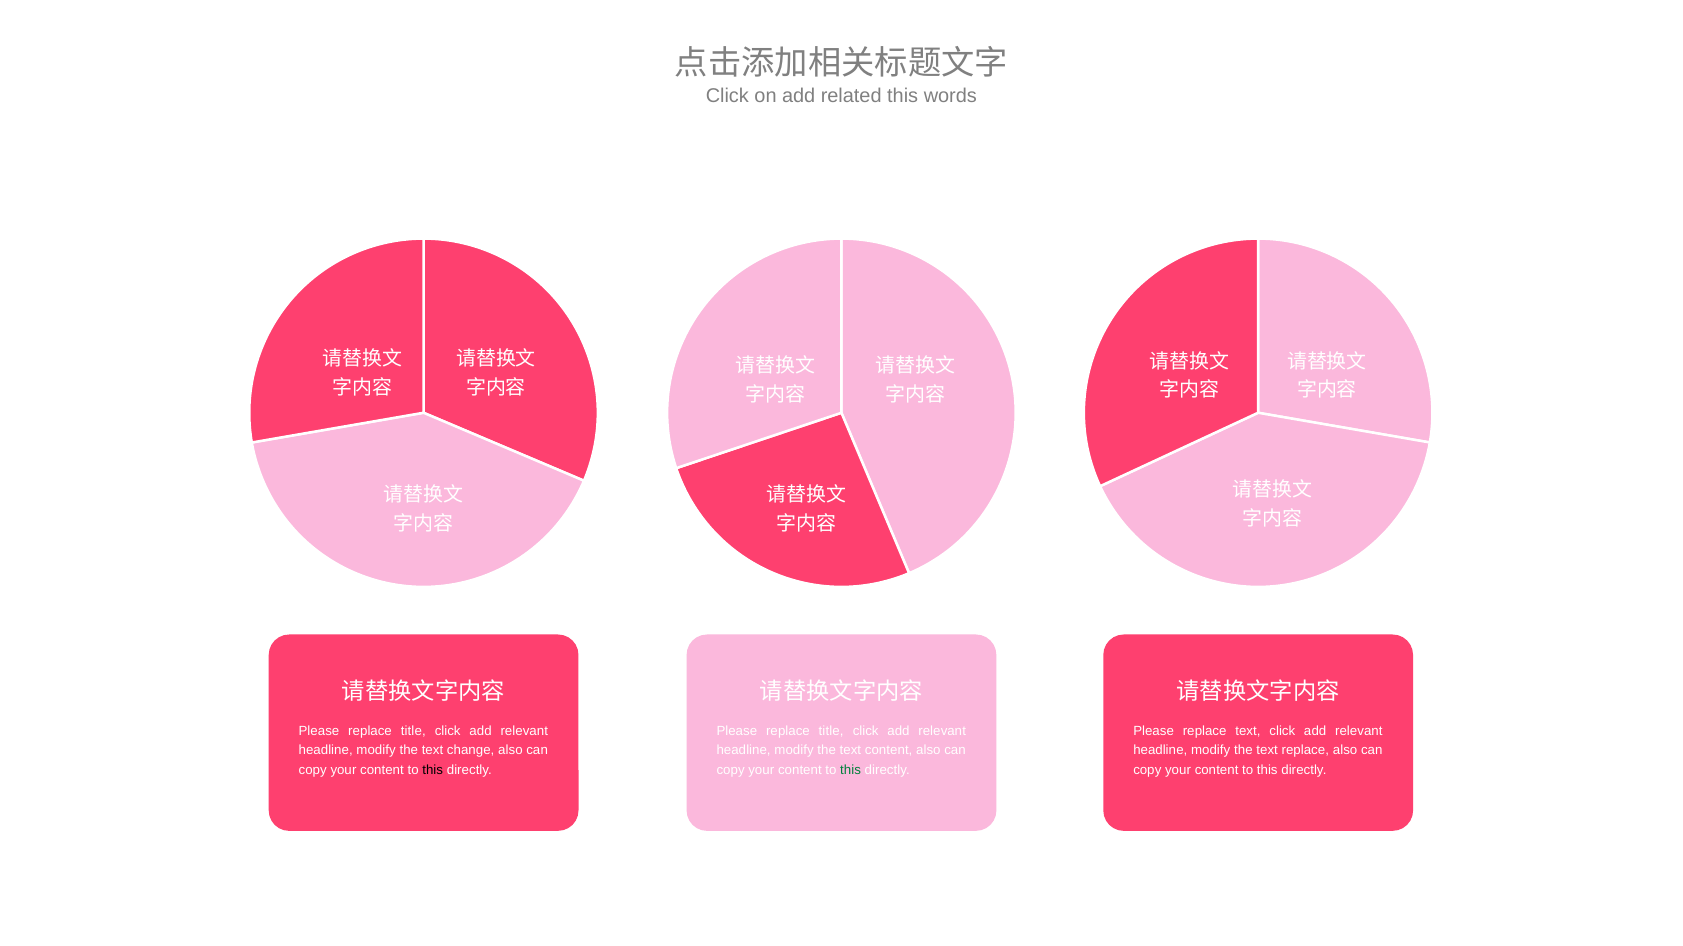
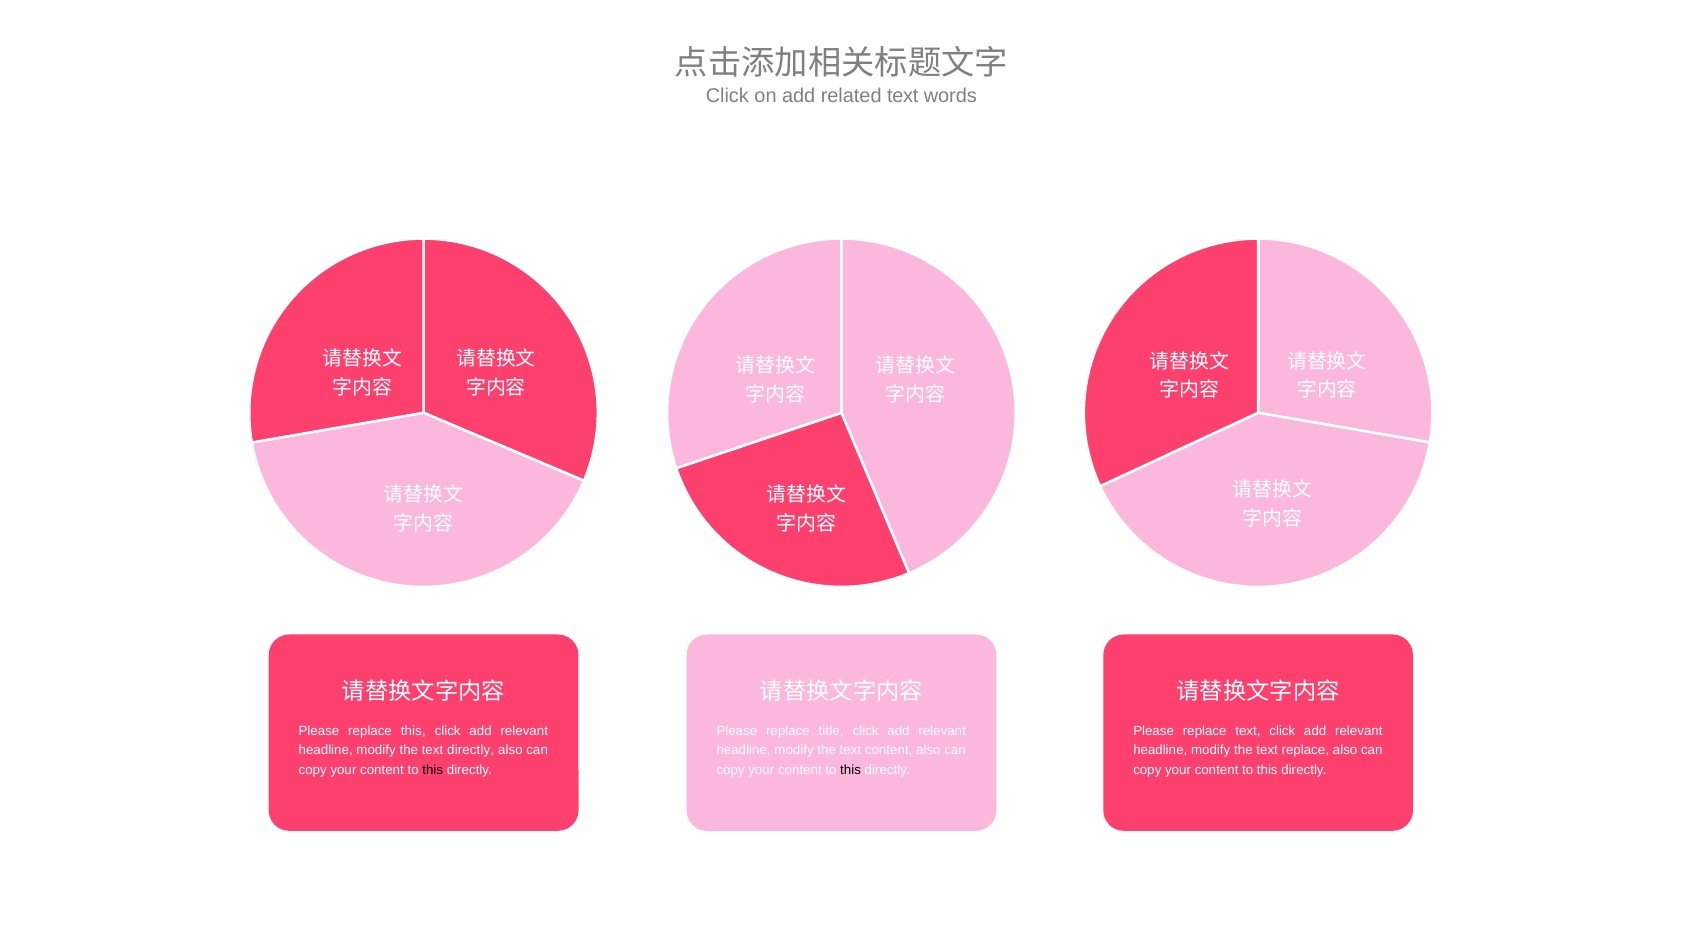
related this: this -> text
title at (413, 732): title -> this
text change: change -> directly
this at (851, 770) colour: green -> black
